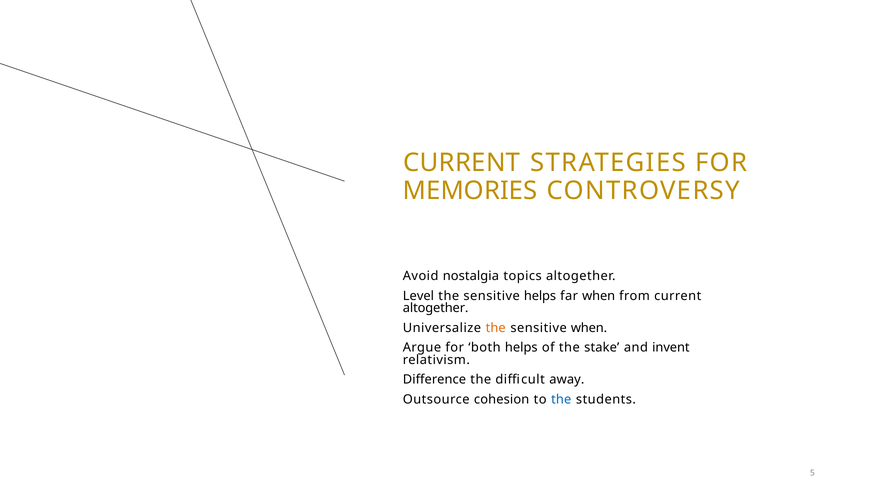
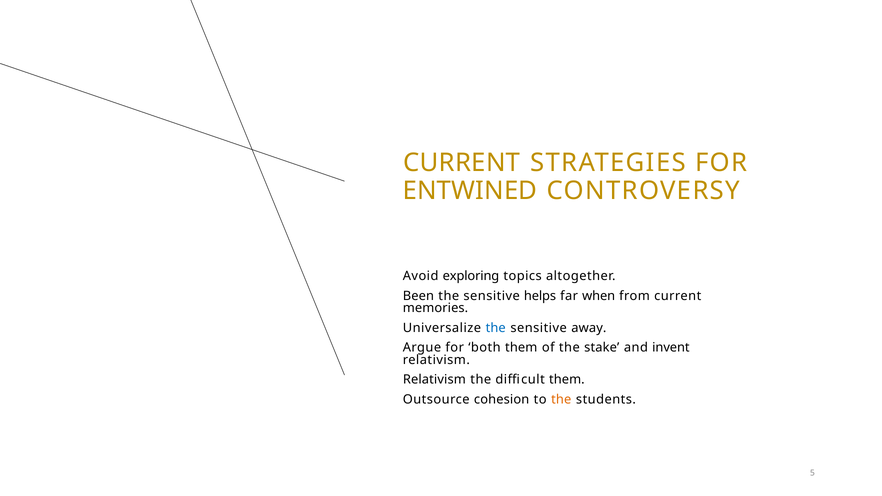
MEMORIES: MEMORIES -> ENTWINED
nostalgia: nostalgia -> exploring
Level: Level -> Been
altogether at (436, 308): altogether -> memories
the at (496, 328) colour: orange -> blue
sensitive when: when -> away
both helps: helps -> them
Difference at (434, 380): Difference -> Relativism
difficult away: away -> them
the at (561, 399) colour: blue -> orange
